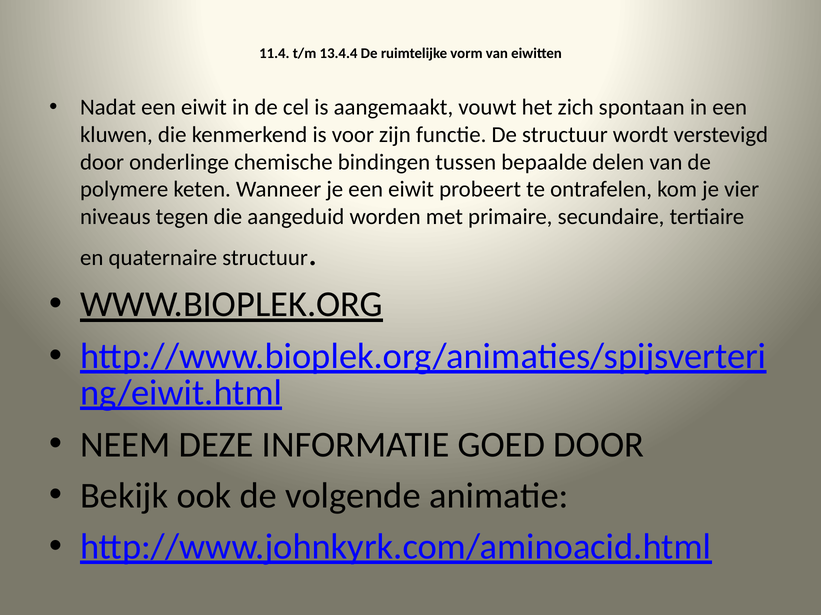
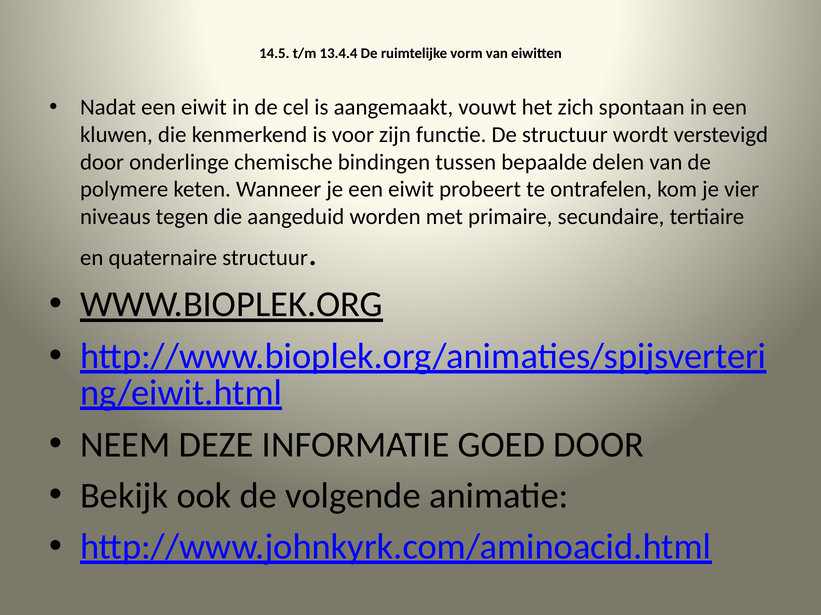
11.4: 11.4 -> 14.5
